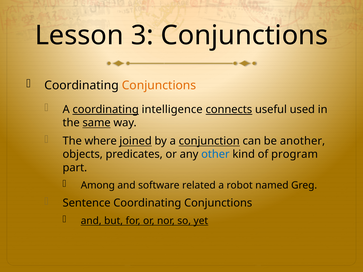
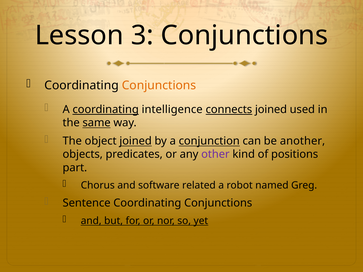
connects useful: useful -> joined
where: where -> object
other colour: blue -> purple
program: program -> positions
Among: Among -> Chorus
